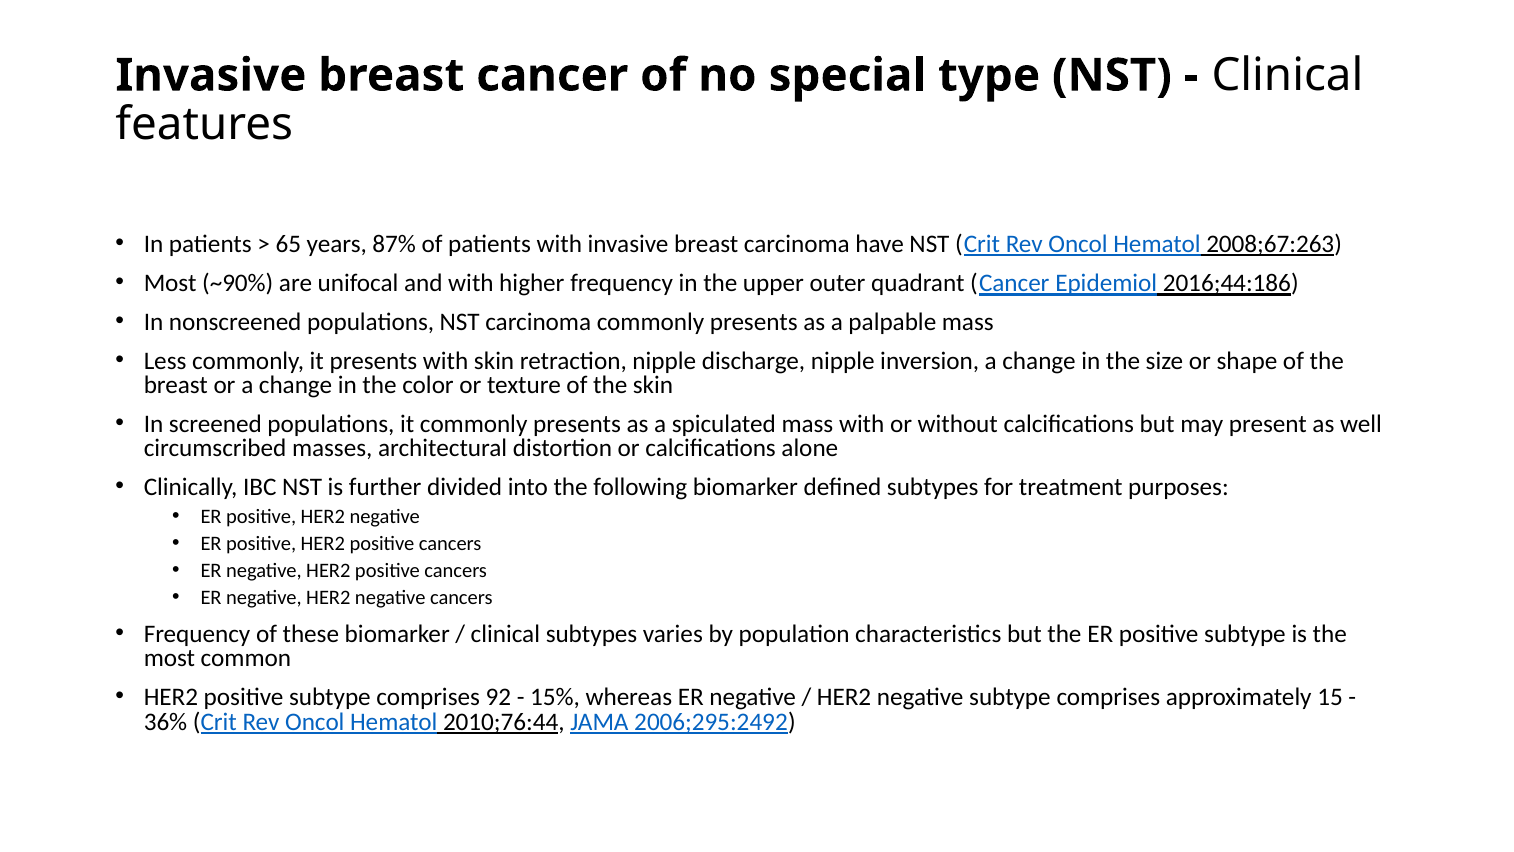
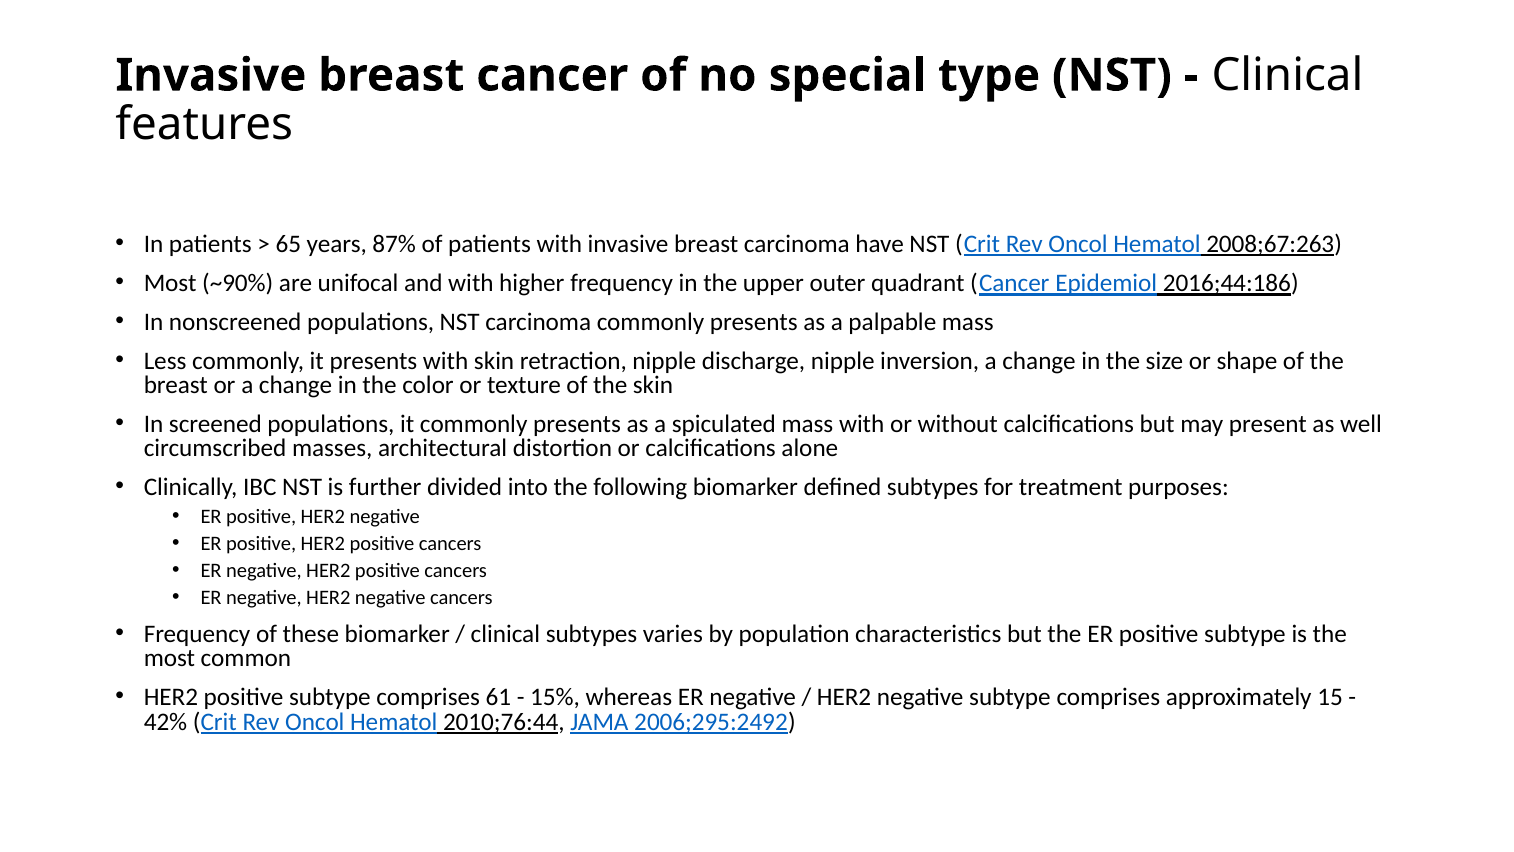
92: 92 -> 61
36%: 36% -> 42%
